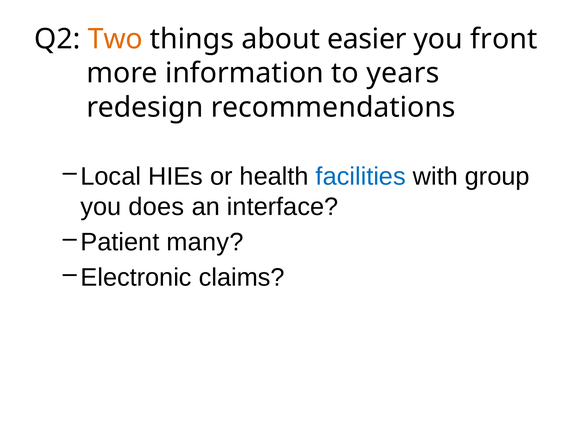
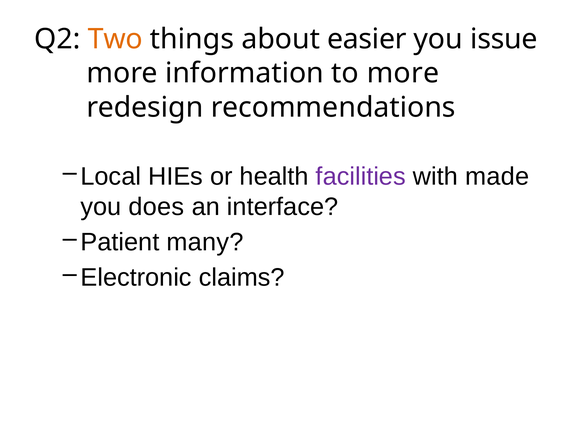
front: front -> issue
to years: years -> more
facilities colour: blue -> purple
group: group -> made
